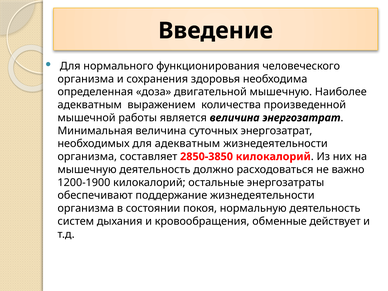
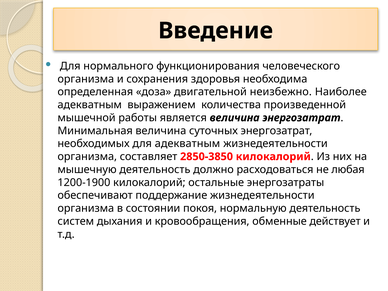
двигательной мышечную: мышечную -> неизбежно
важно: важно -> любая
